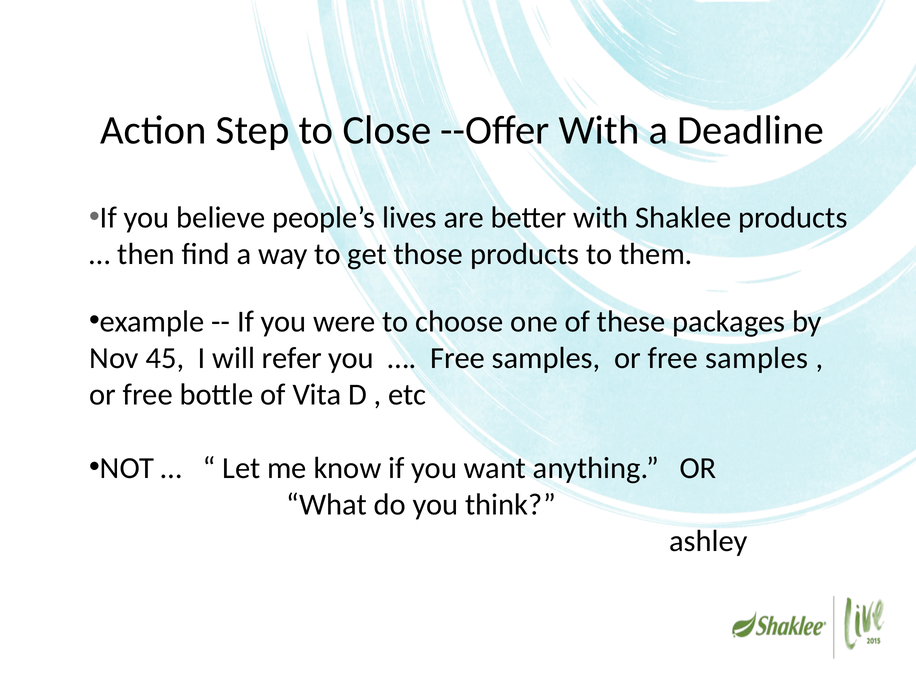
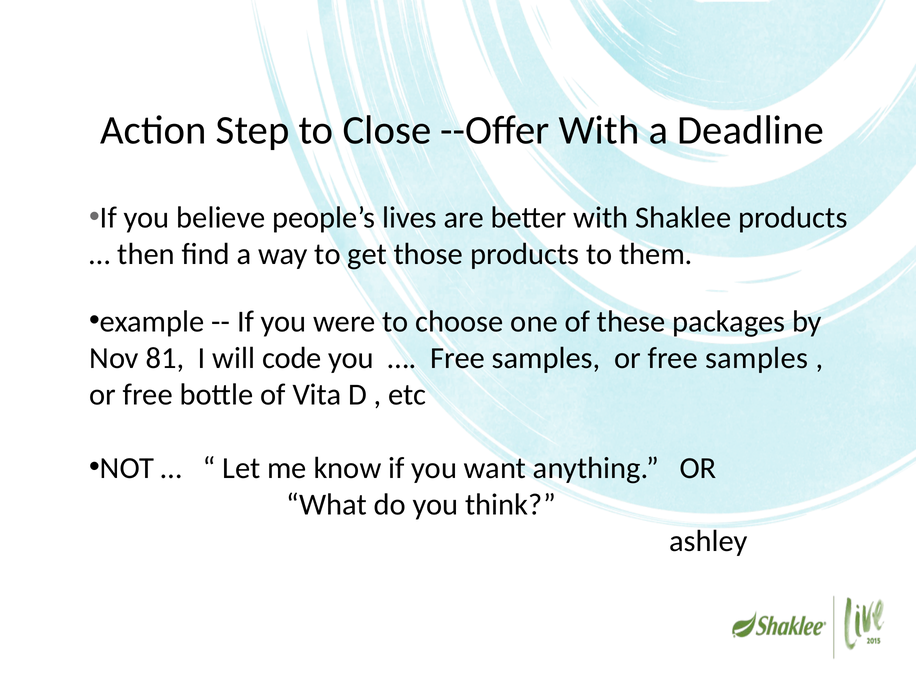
45: 45 -> 81
refer: refer -> code
